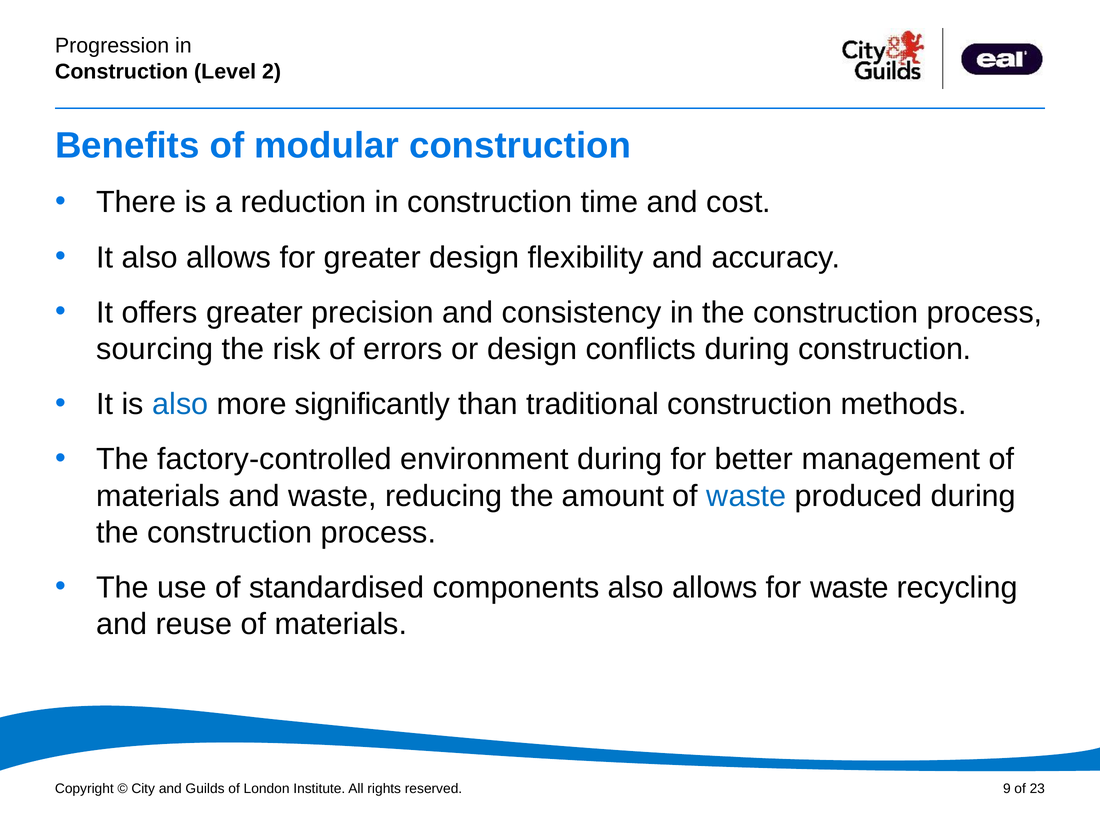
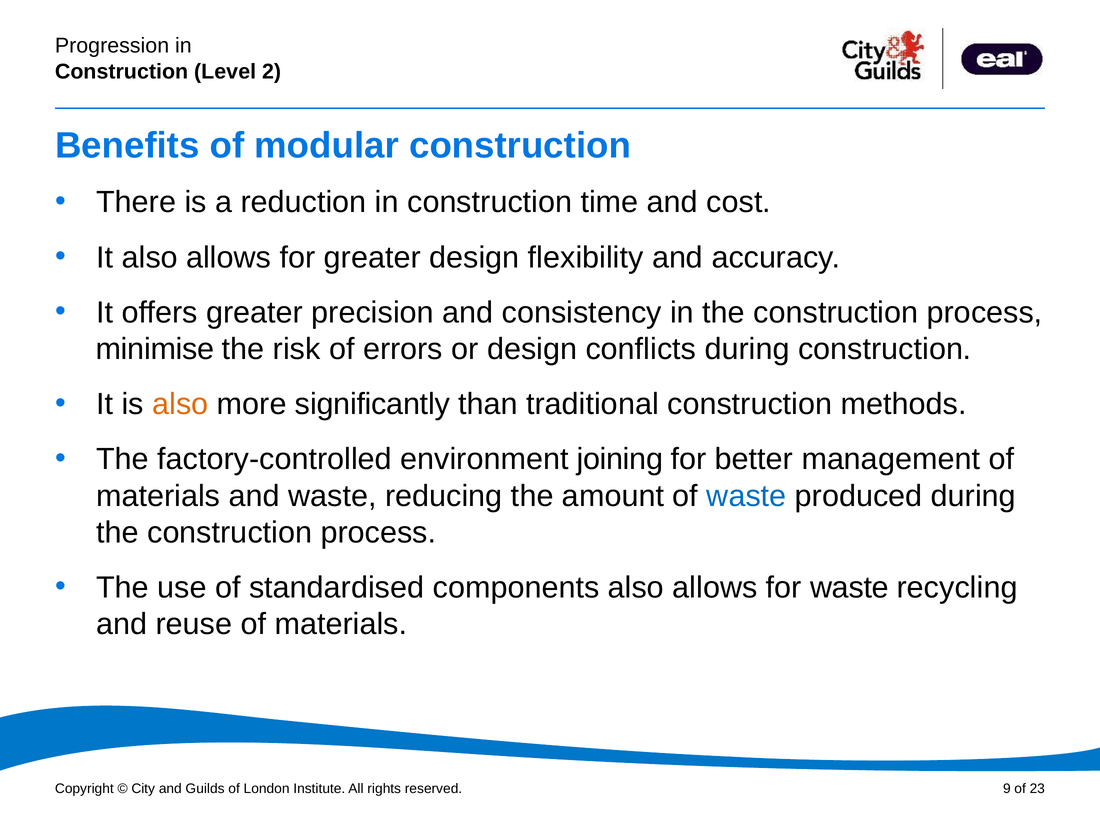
sourcing: sourcing -> minimise
also at (180, 404) colour: blue -> orange
environment during: during -> joining
